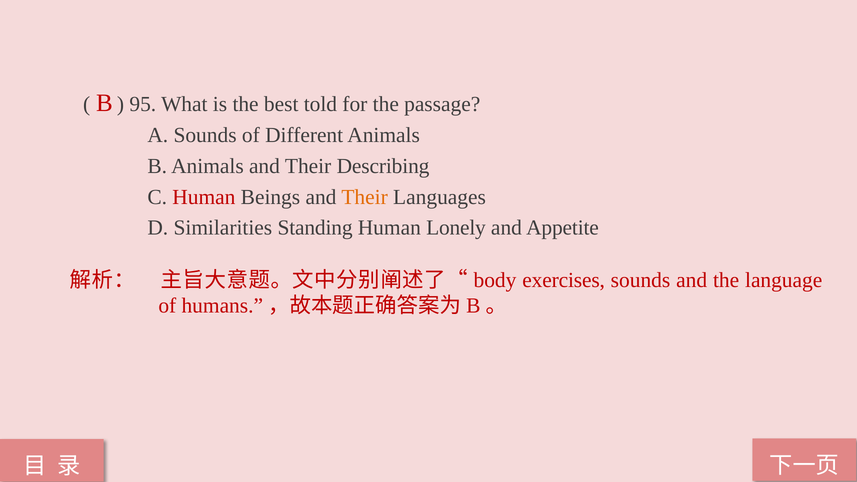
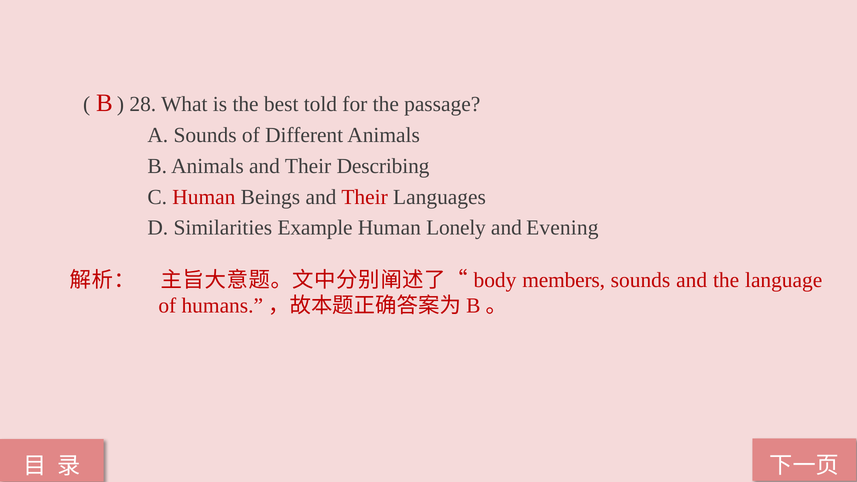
95: 95 -> 28
Their at (365, 197) colour: orange -> red
Standing: Standing -> Example
Appetite: Appetite -> Evening
exercises: exercises -> members
